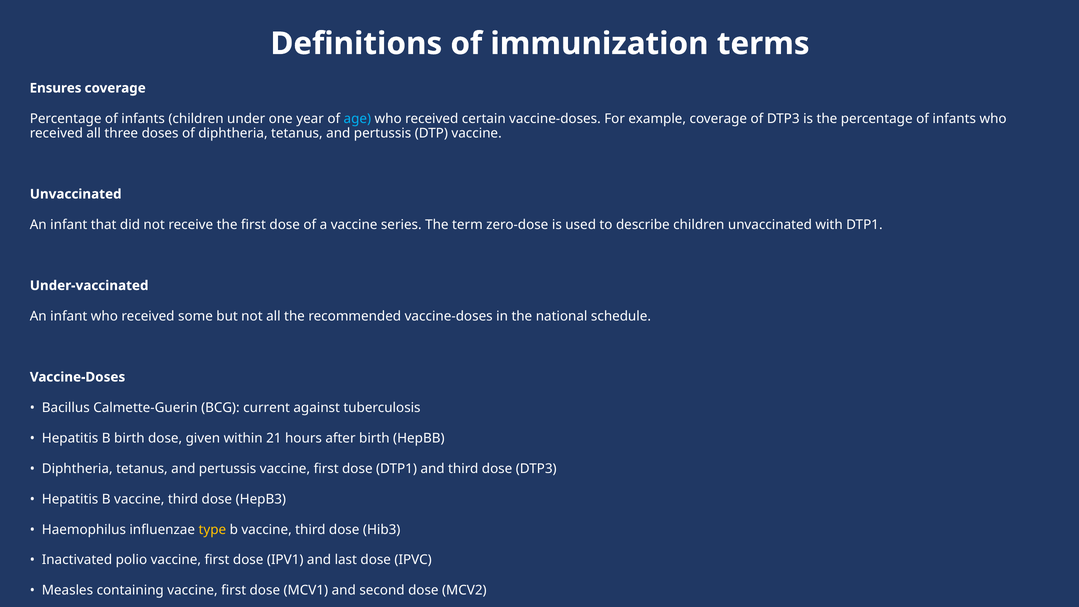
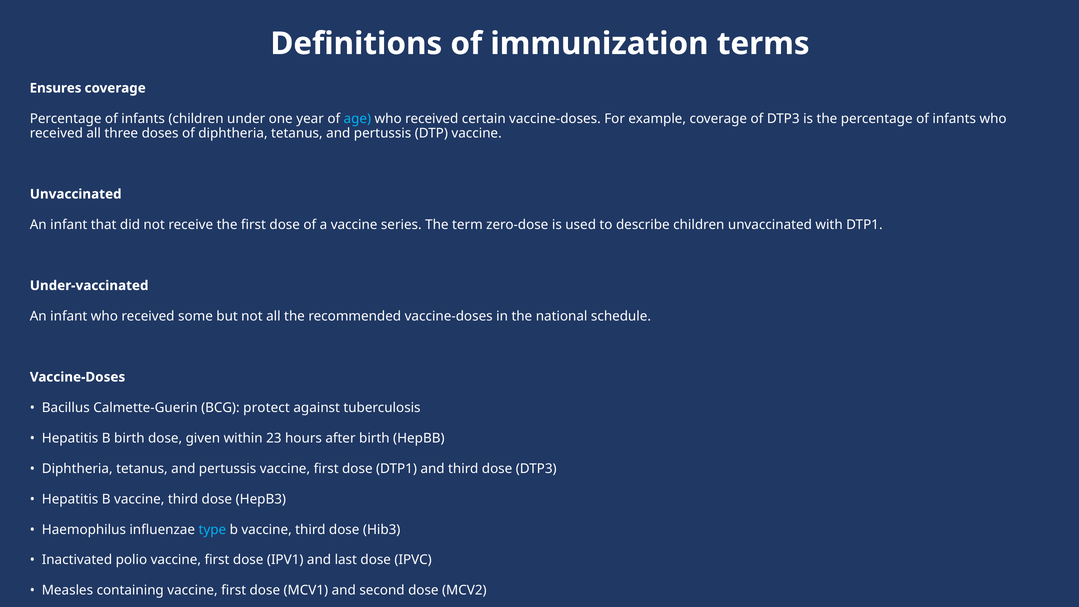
BCG current: current -> protect
21: 21 -> 23
type colour: yellow -> light blue
